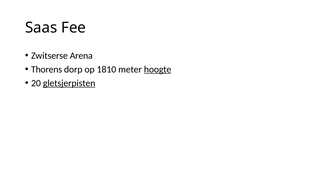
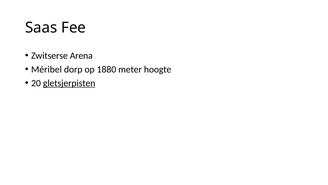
Thorens: Thorens -> Méribel
1810: 1810 -> 1880
hoogte underline: present -> none
